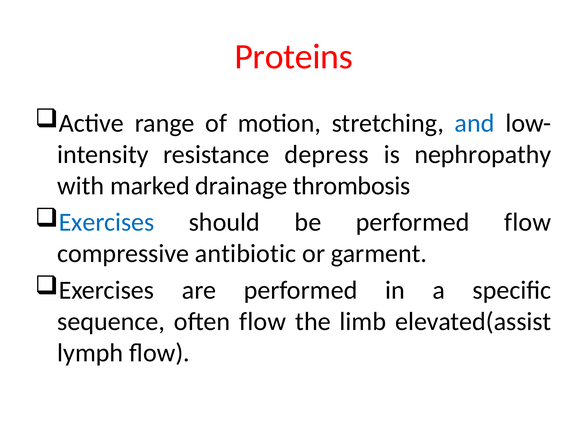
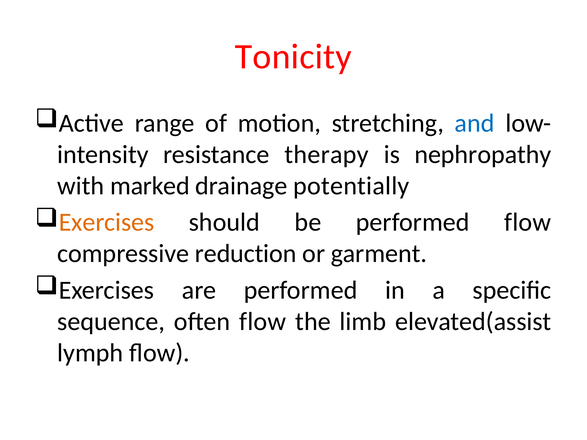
Proteins: Proteins -> Tonicity
depress: depress -> therapy
thrombosis: thrombosis -> potentially
Exercises at (106, 222) colour: blue -> orange
antibiotic: antibiotic -> reduction
